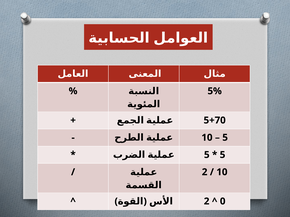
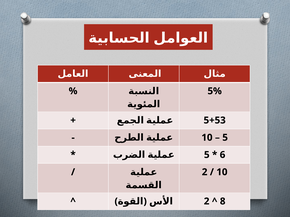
5+70: 5+70 -> 5+53
5 at (223, 155): 5 -> 6
0: 0 -> 8
